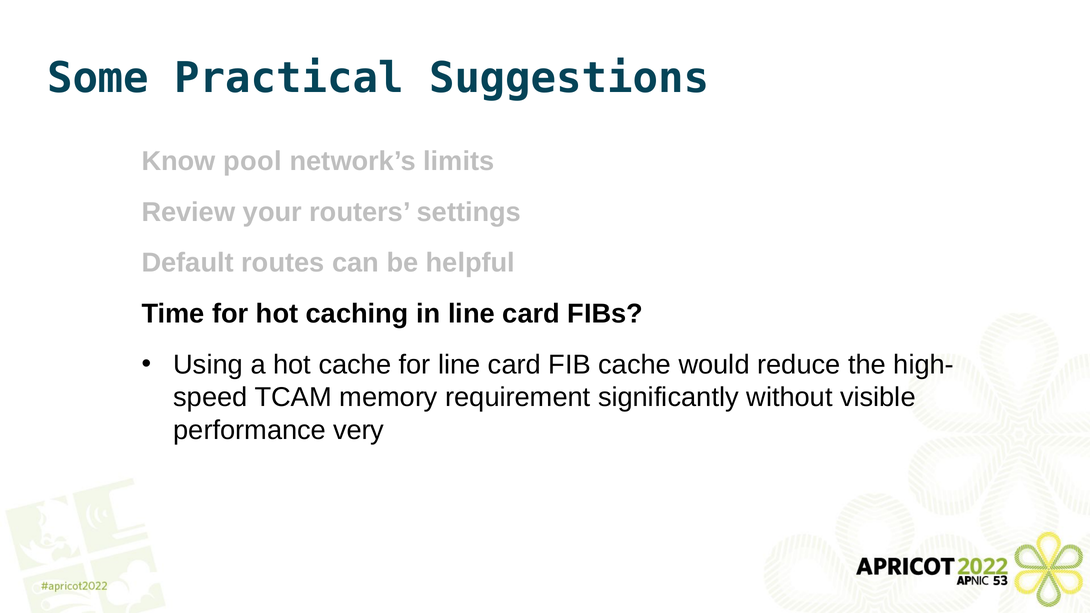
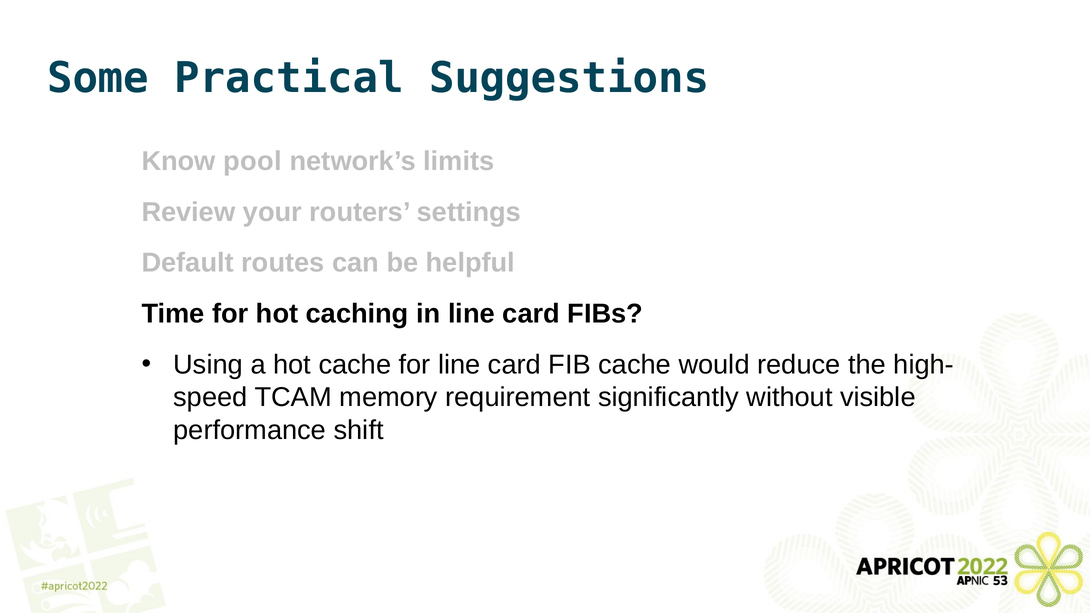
very: very -> shift
